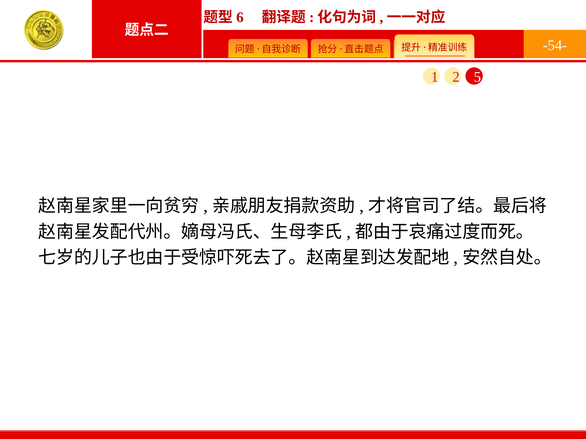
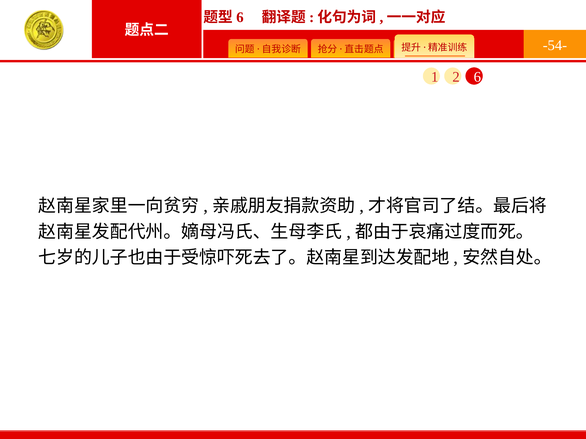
5: 5 -> 6
